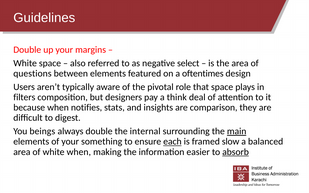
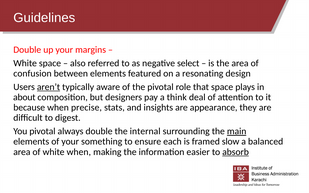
questions: questions -> confusion
oftentimes: oftentimes -> resonating
aren’t underline: none -> present
filters: filters -> about
notifies: notifies -> precise
comparison: comparison -> appearance
You beings: beings -> pivotal
each underline: present -> none
